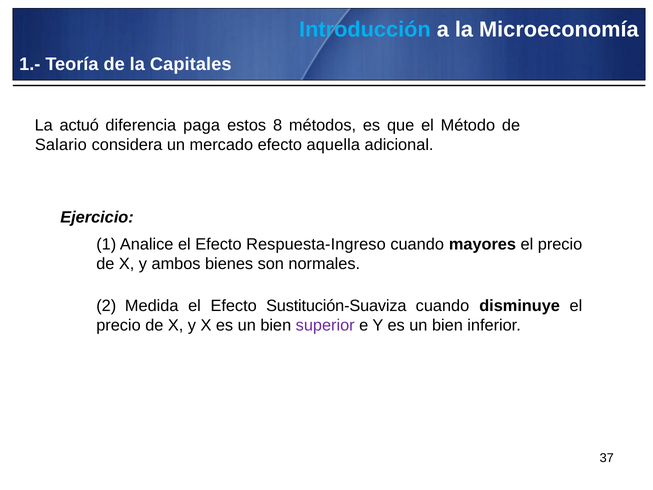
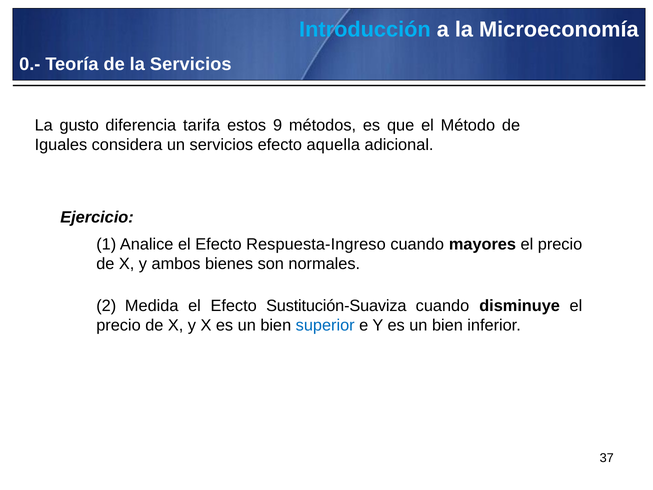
1.-: 1.- -> 0.-
la Capitales: Capitales -> Servicios
actuó: actuó -> gusto
paga: paga -> tarifa
8: 8 -> 9
Salario: Salario -> Iguales
un mercado: mercado -> servicios
superior colour: purple -> blue
